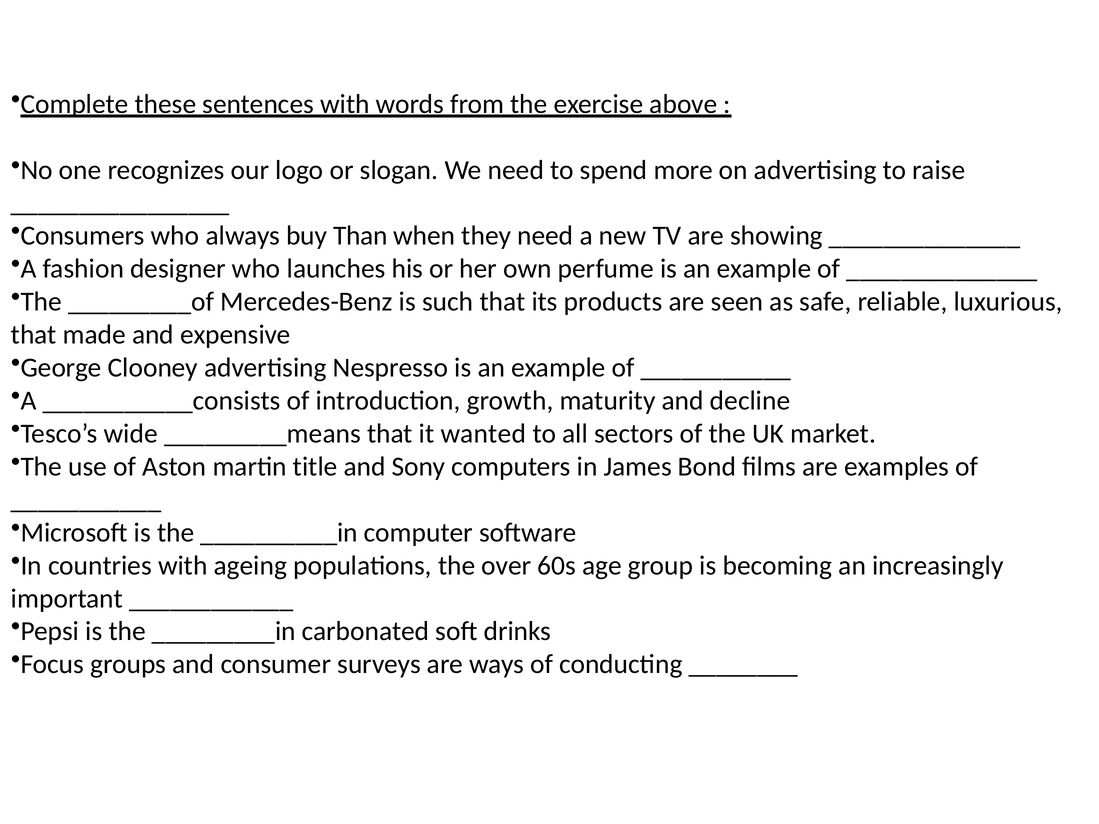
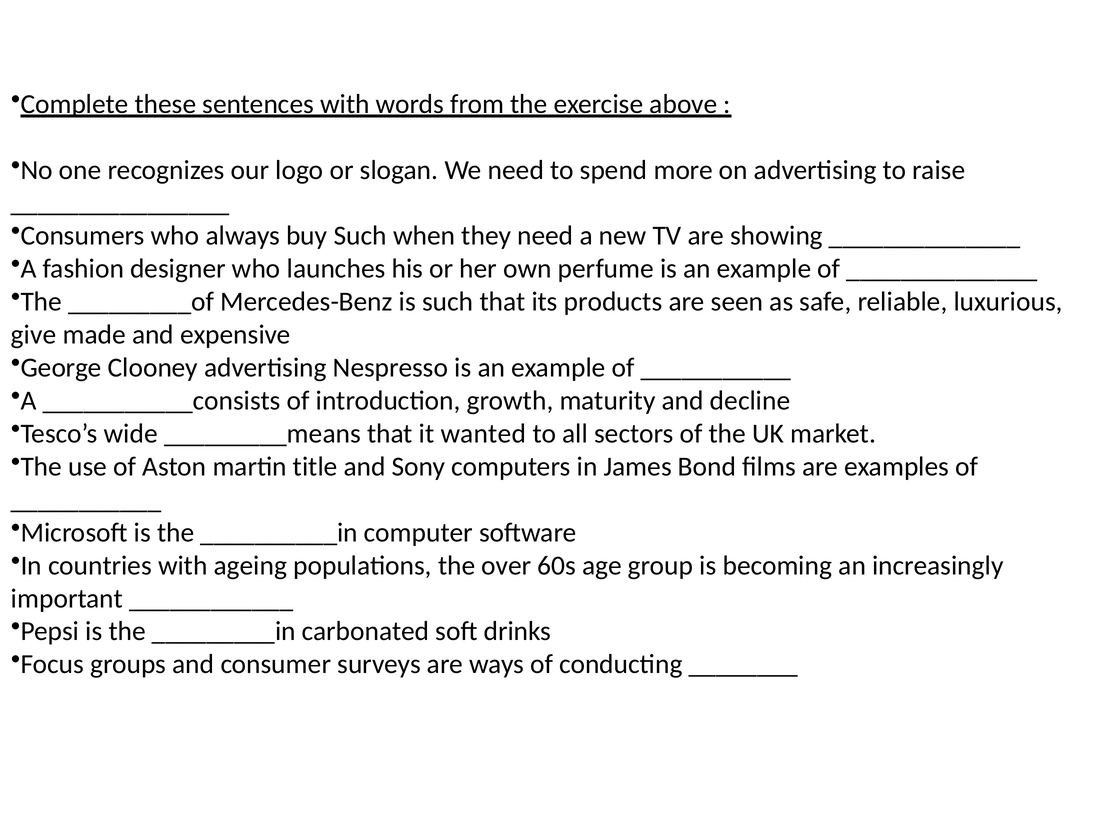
buy Than: Than -> Such
that at (34, 335): that -> give
